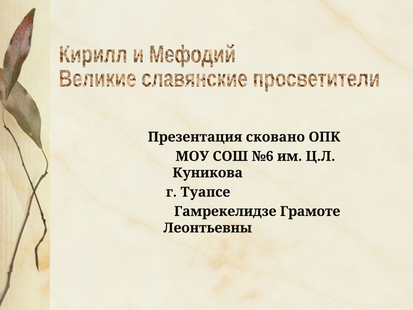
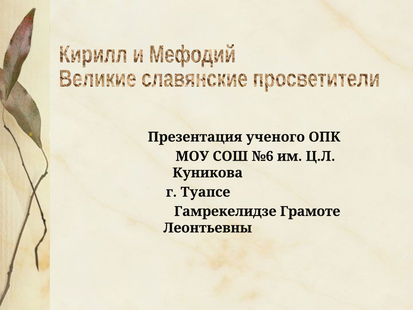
сковано: сковано -> ученого
